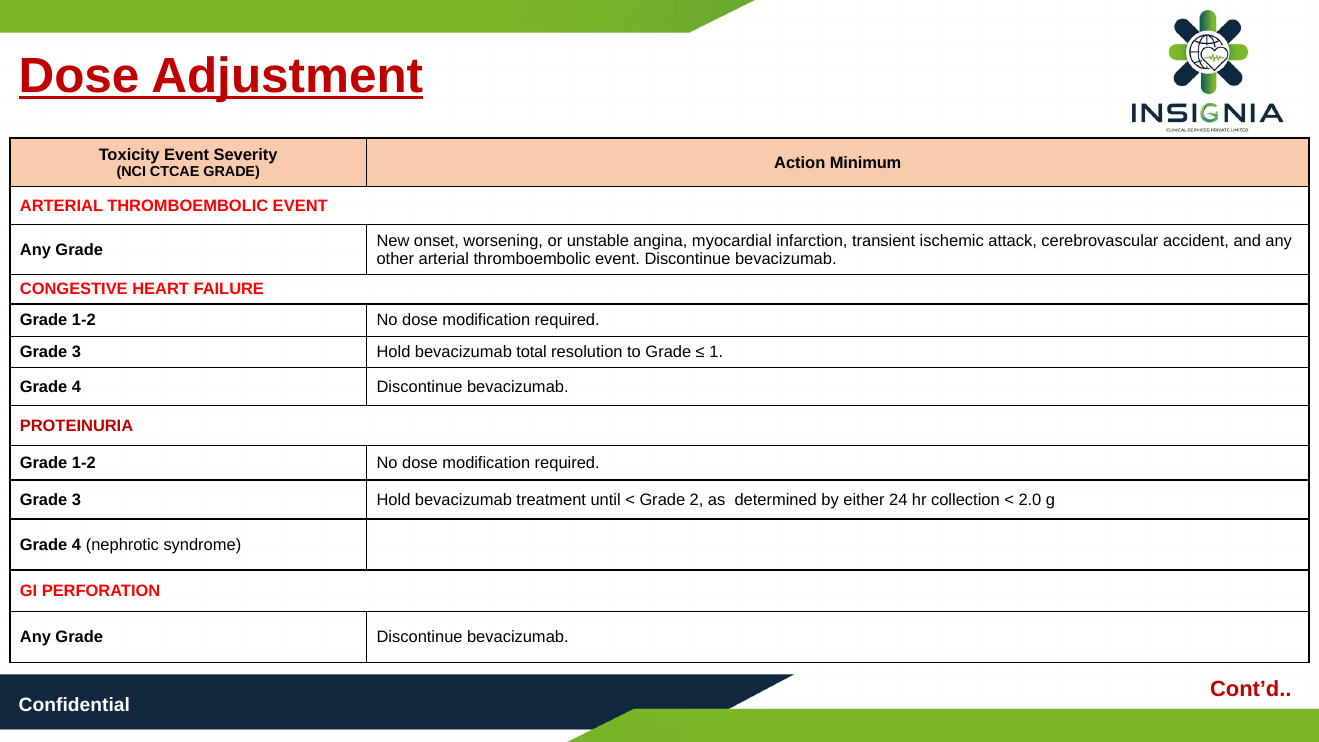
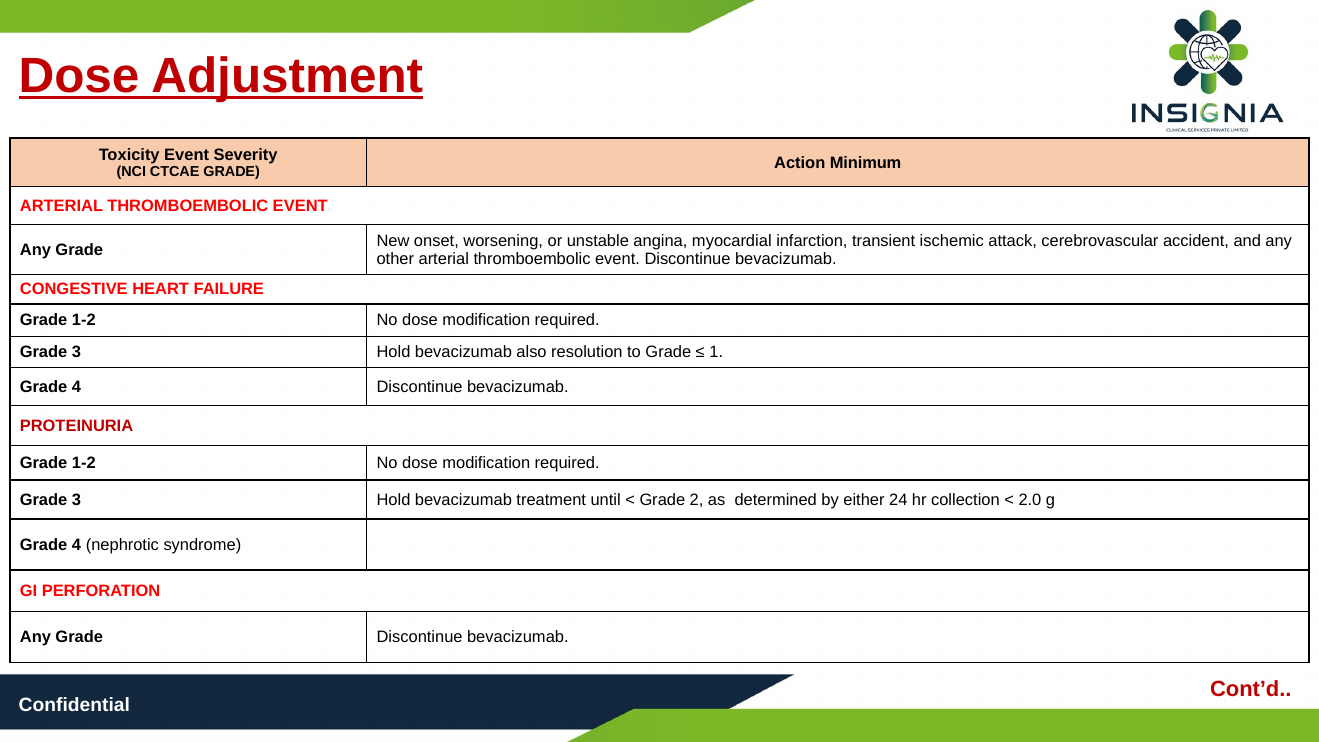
total: total -> also
